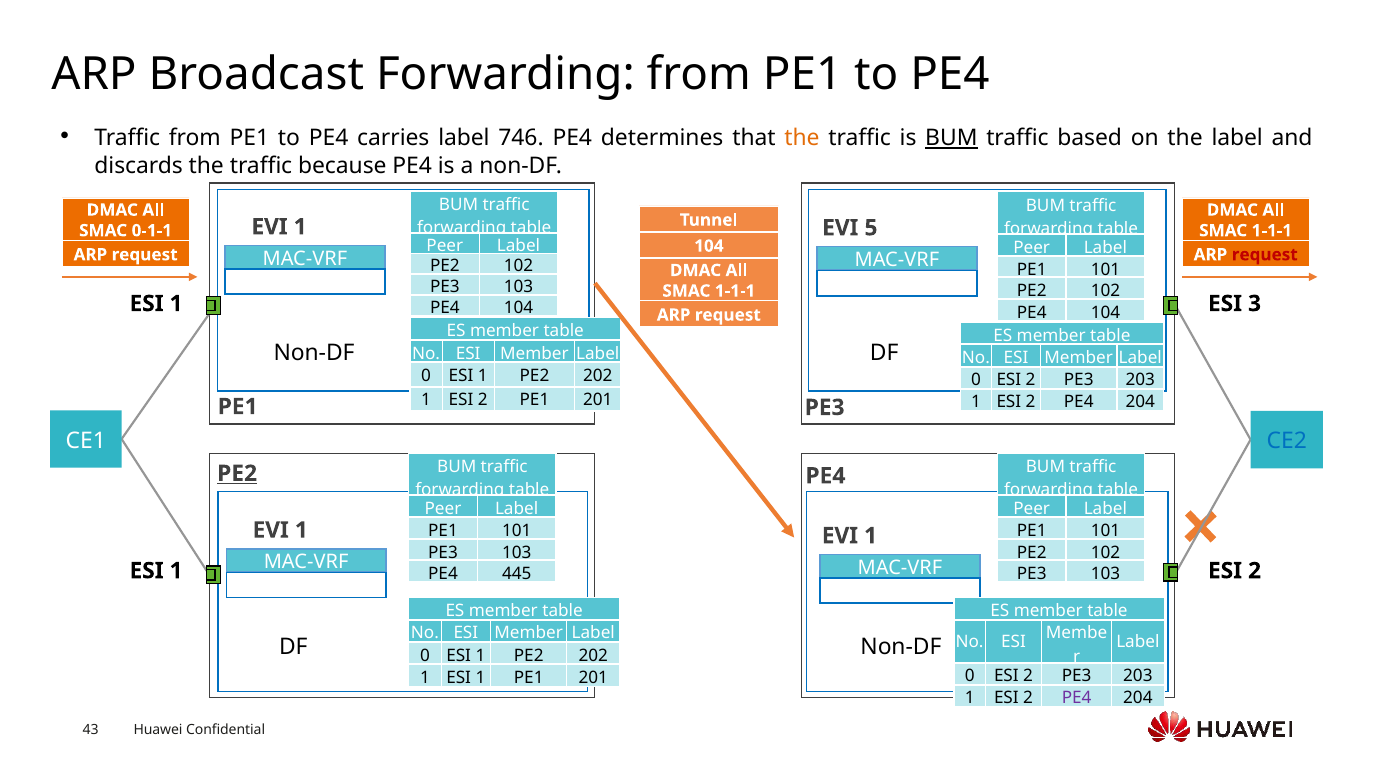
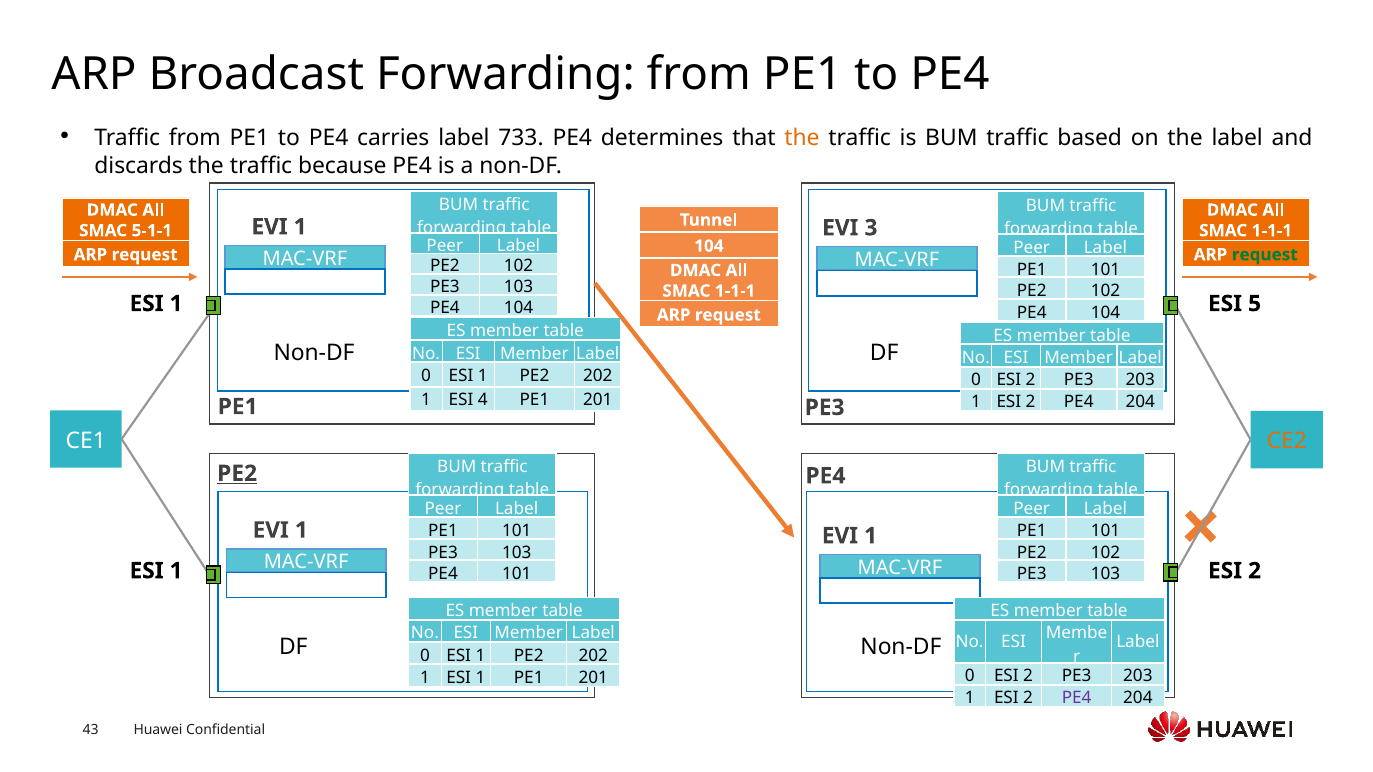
746: 746 -> 733
BUM at (951, 138) underline: present -> none
5: 5 -> 3
0-1-1: 0-1-1 -> 5-1-1
request at (1265, 255) colour: red -> green
3: 3 -> 5
2 at (483, 400): 2 -> 4
CE2 colour: blue -> orange
PE4 445: 445 -> 101
